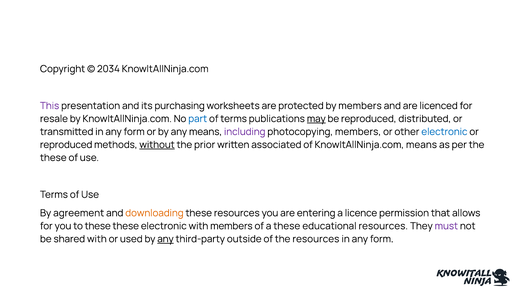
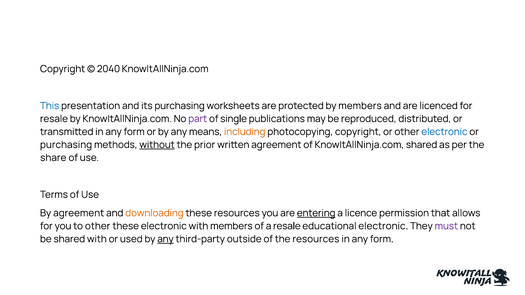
2034: 2034 -> 2040
This colour: purple -> blue
part colour: blue -> purple
of terms: terms -> single
may underline: present -> none
including colour: purple -> orange
photocopying members: members -> copyright
reproduced at (66, 145): reproduced -> purchasing
written associated: associated -> agreement
KnowItAllNinja.com means: means -> shared
these at (53, 158): these -> share
entering underline: none -> present
to these: these -> other
a these: these -> resale
educational resources: resources -> electronic
